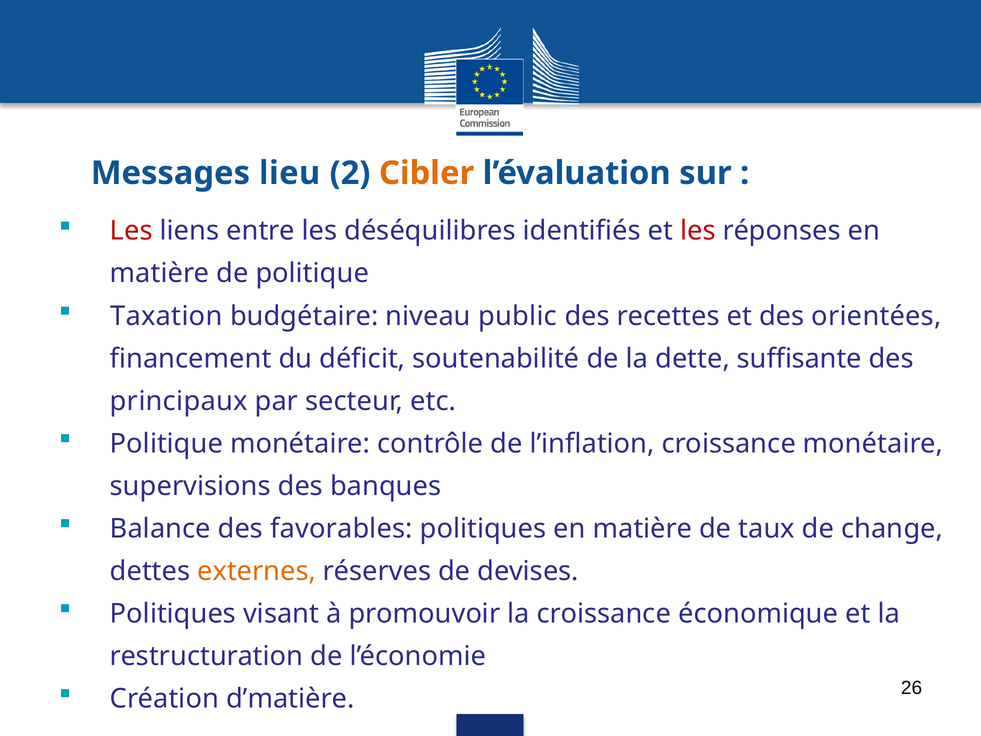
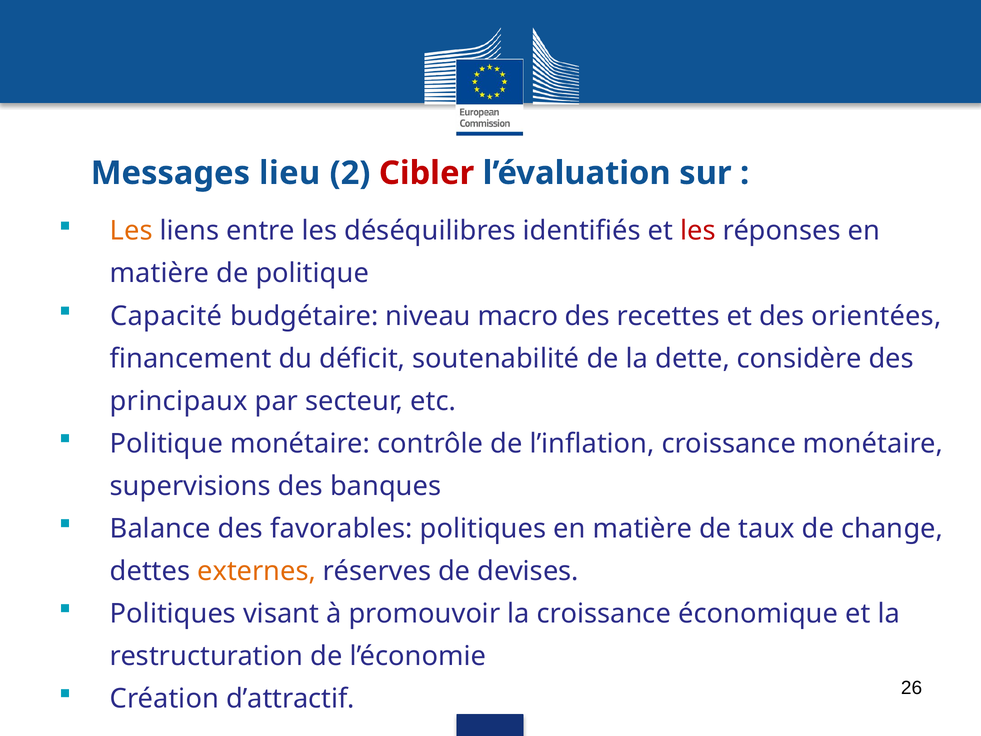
Cibler colour: orange -> red
Les at (131, 231) colour: red -> orange
Taxation: Taxation -> Capacité
public: public -> macro
suffisante: suffisante -> considère
d’matière: d’matière -> d’attractif
